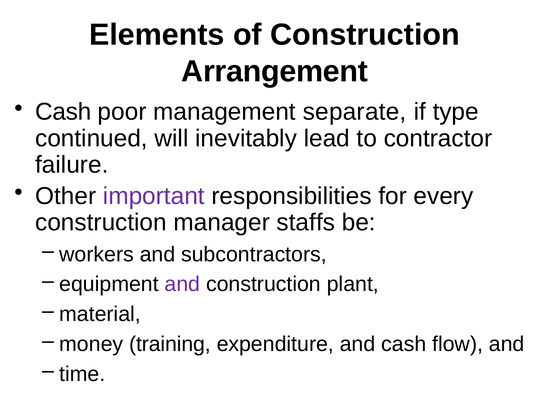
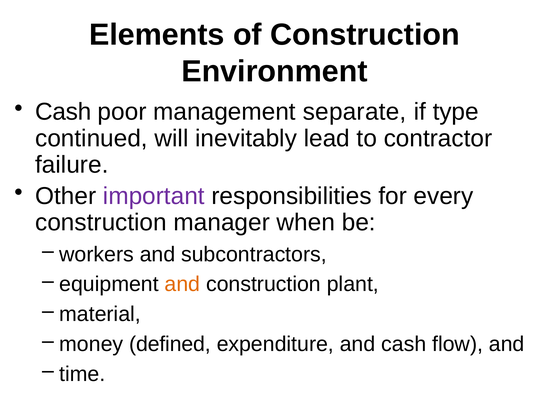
Arrangement: Arrangement -> Environment
staffs: staffs -> when
and at (182, 284) colour: purple -> orange
training: training -> defined
